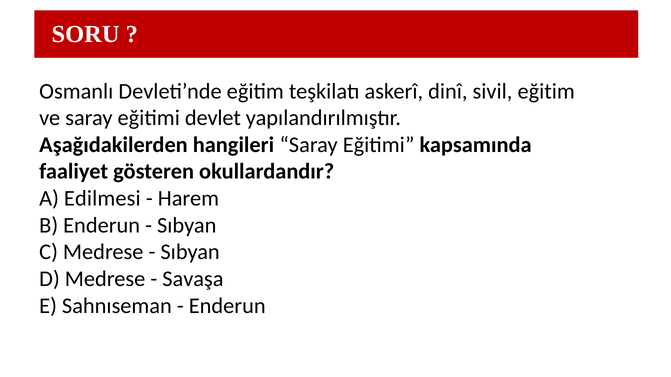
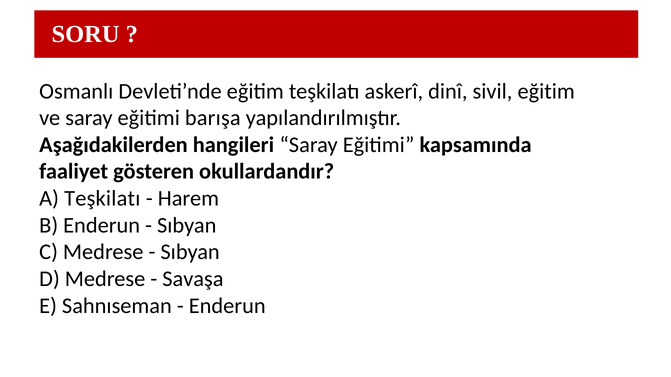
devlet: devlet -> barışa
A Edilmesi: Edilmesi -> Teşkilatı
